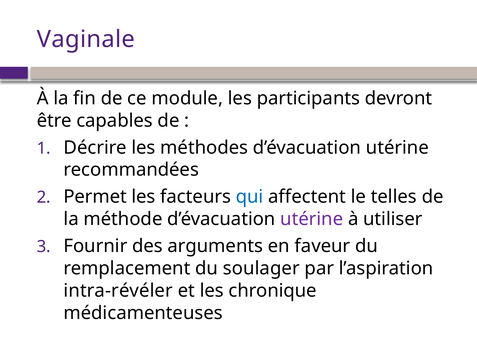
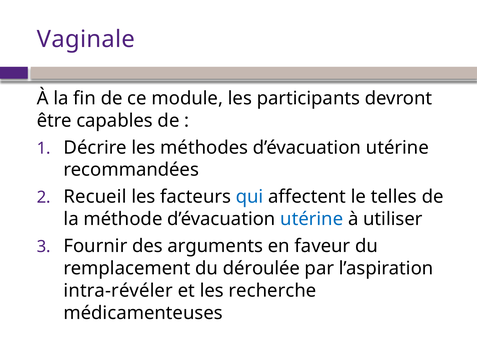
Permet: Permet -> Recueil
utérine at (312, 219) colour: purple -> blue
soulager: soulager -> déroulée
chronique: chronique -> recherche
